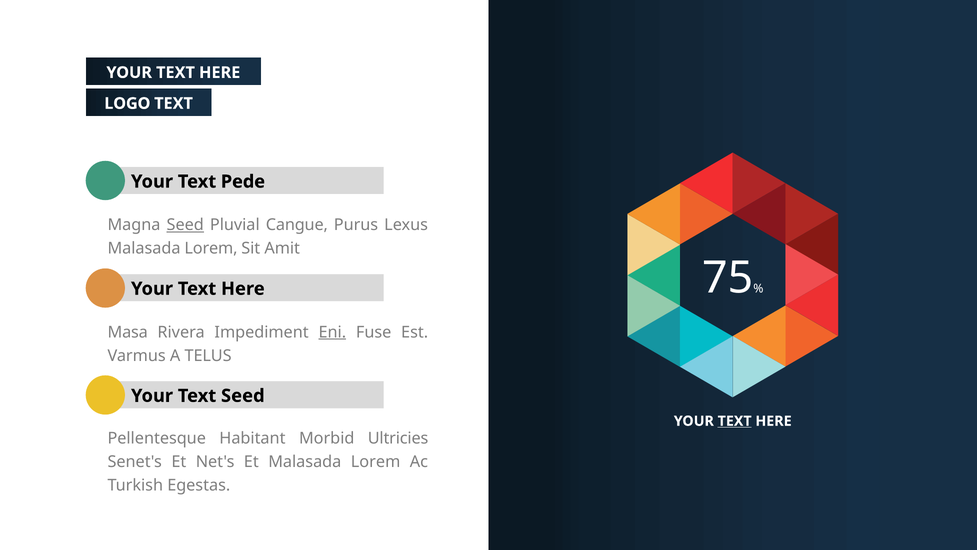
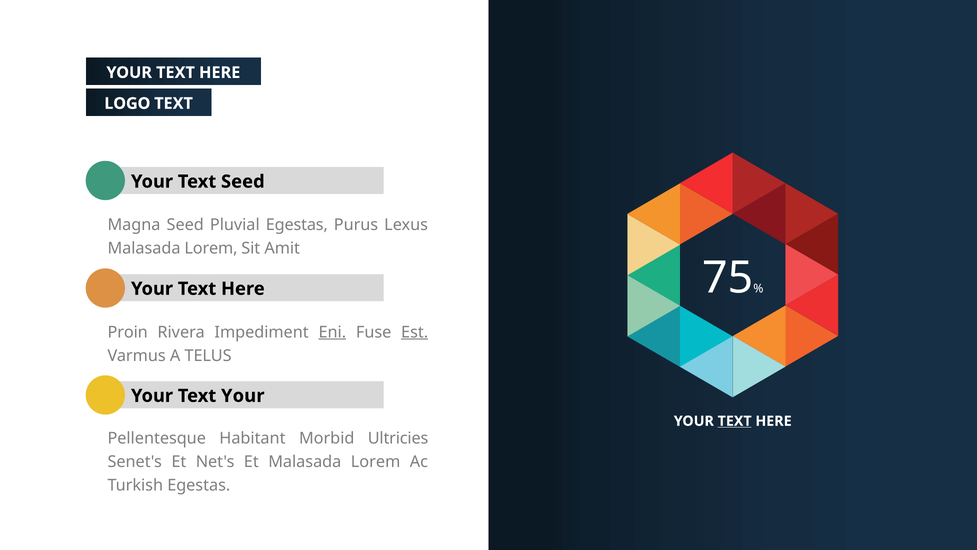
Text Pede: Pede -> Seed
Seed at (185, 225) underline: present -> none
Pluvial Cangue: Cangue -> Egestas
Masa: Masa -> Proin
Est underline: none -> present
Your Text Seed: Seed -> Your
